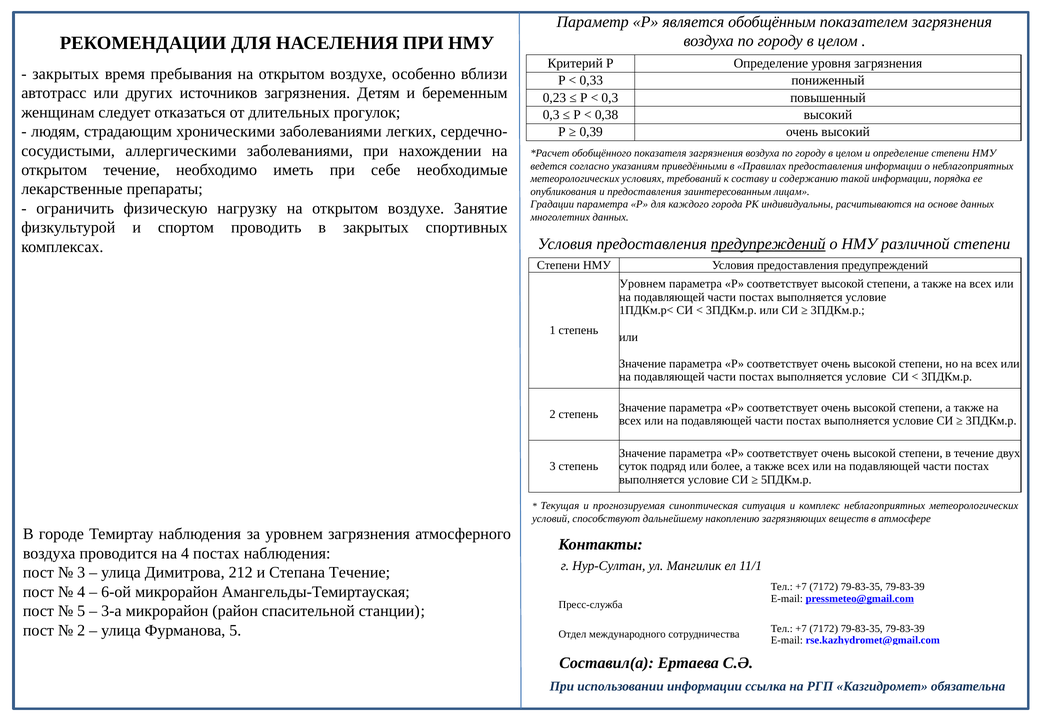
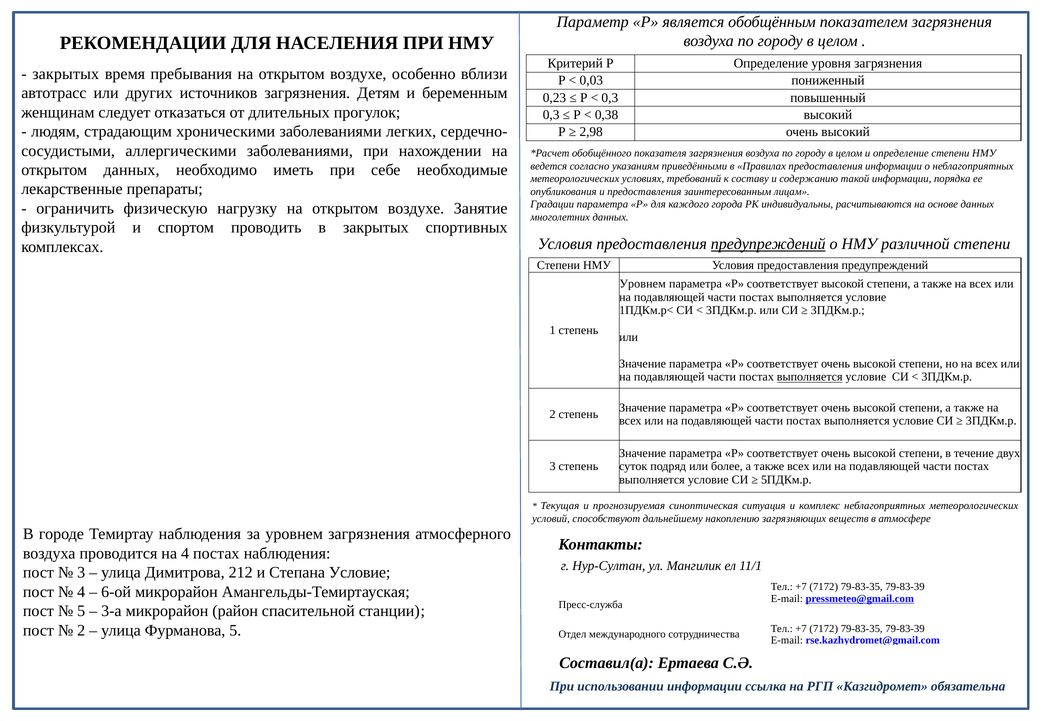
0,33: 0,33 -> 0,03
0,39: 0,39 -> 2,98
открытом течение: течение -> данных
выполняется at (810, 377) underline: none -> present
Степана Течение: Течение -> Условие
